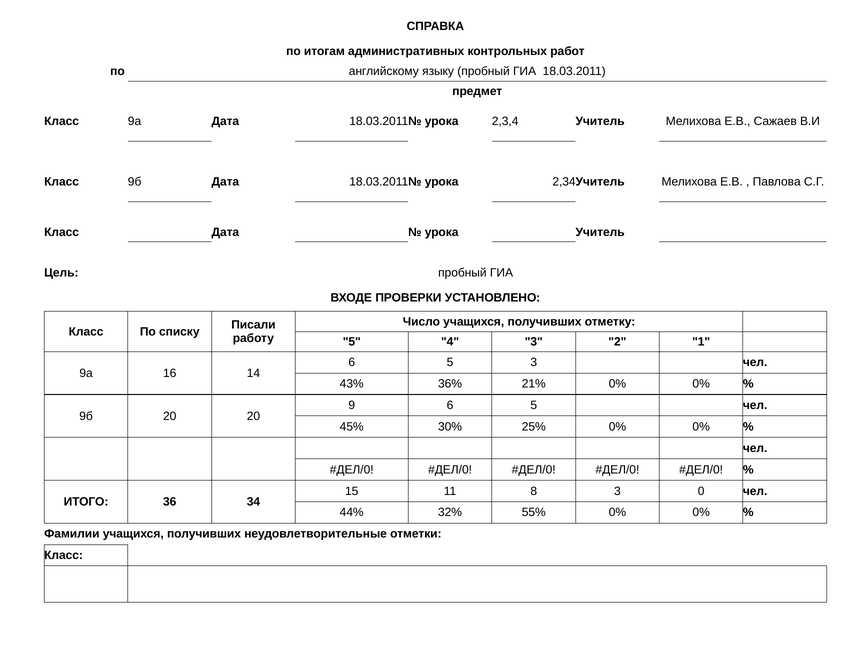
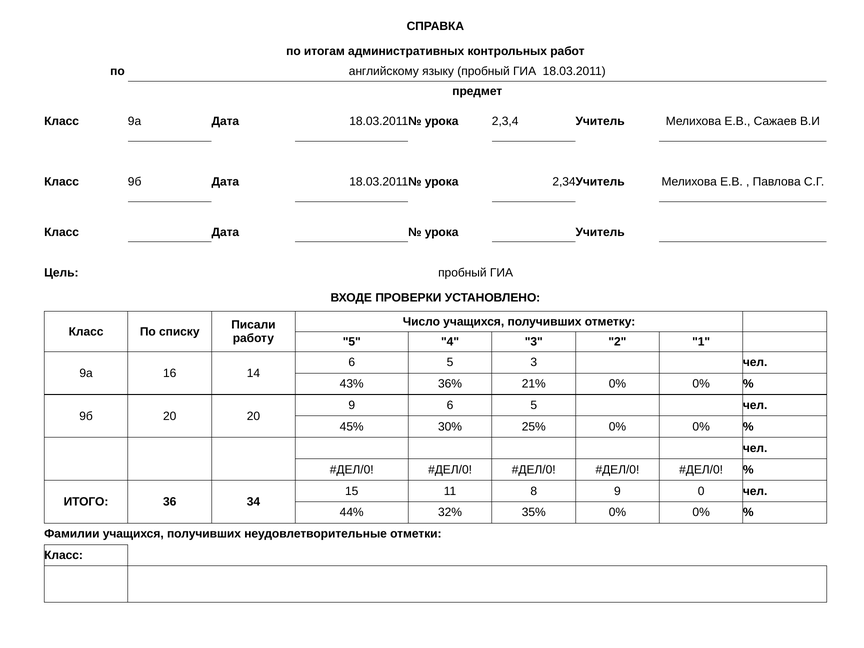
8 3: 3 -> 9
55%: 55% -> 35%
